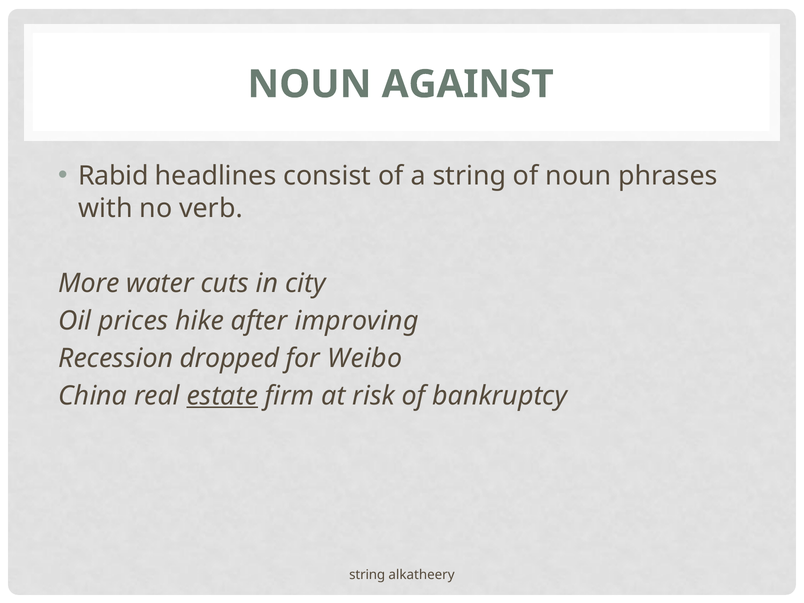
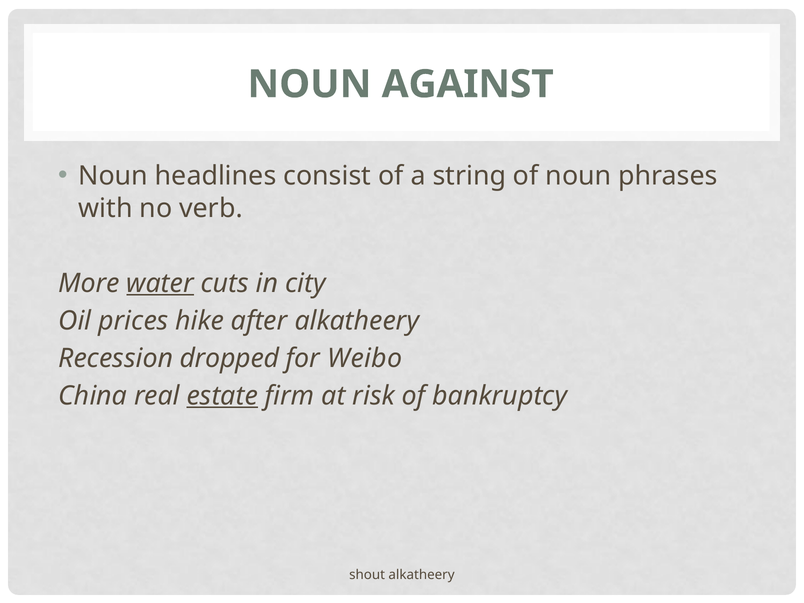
Rabid at (113, 176): Rabid -> Noun
water underline: none -> present
after improving: improving -> alkatheery
string at (367, 575): string -> shout
